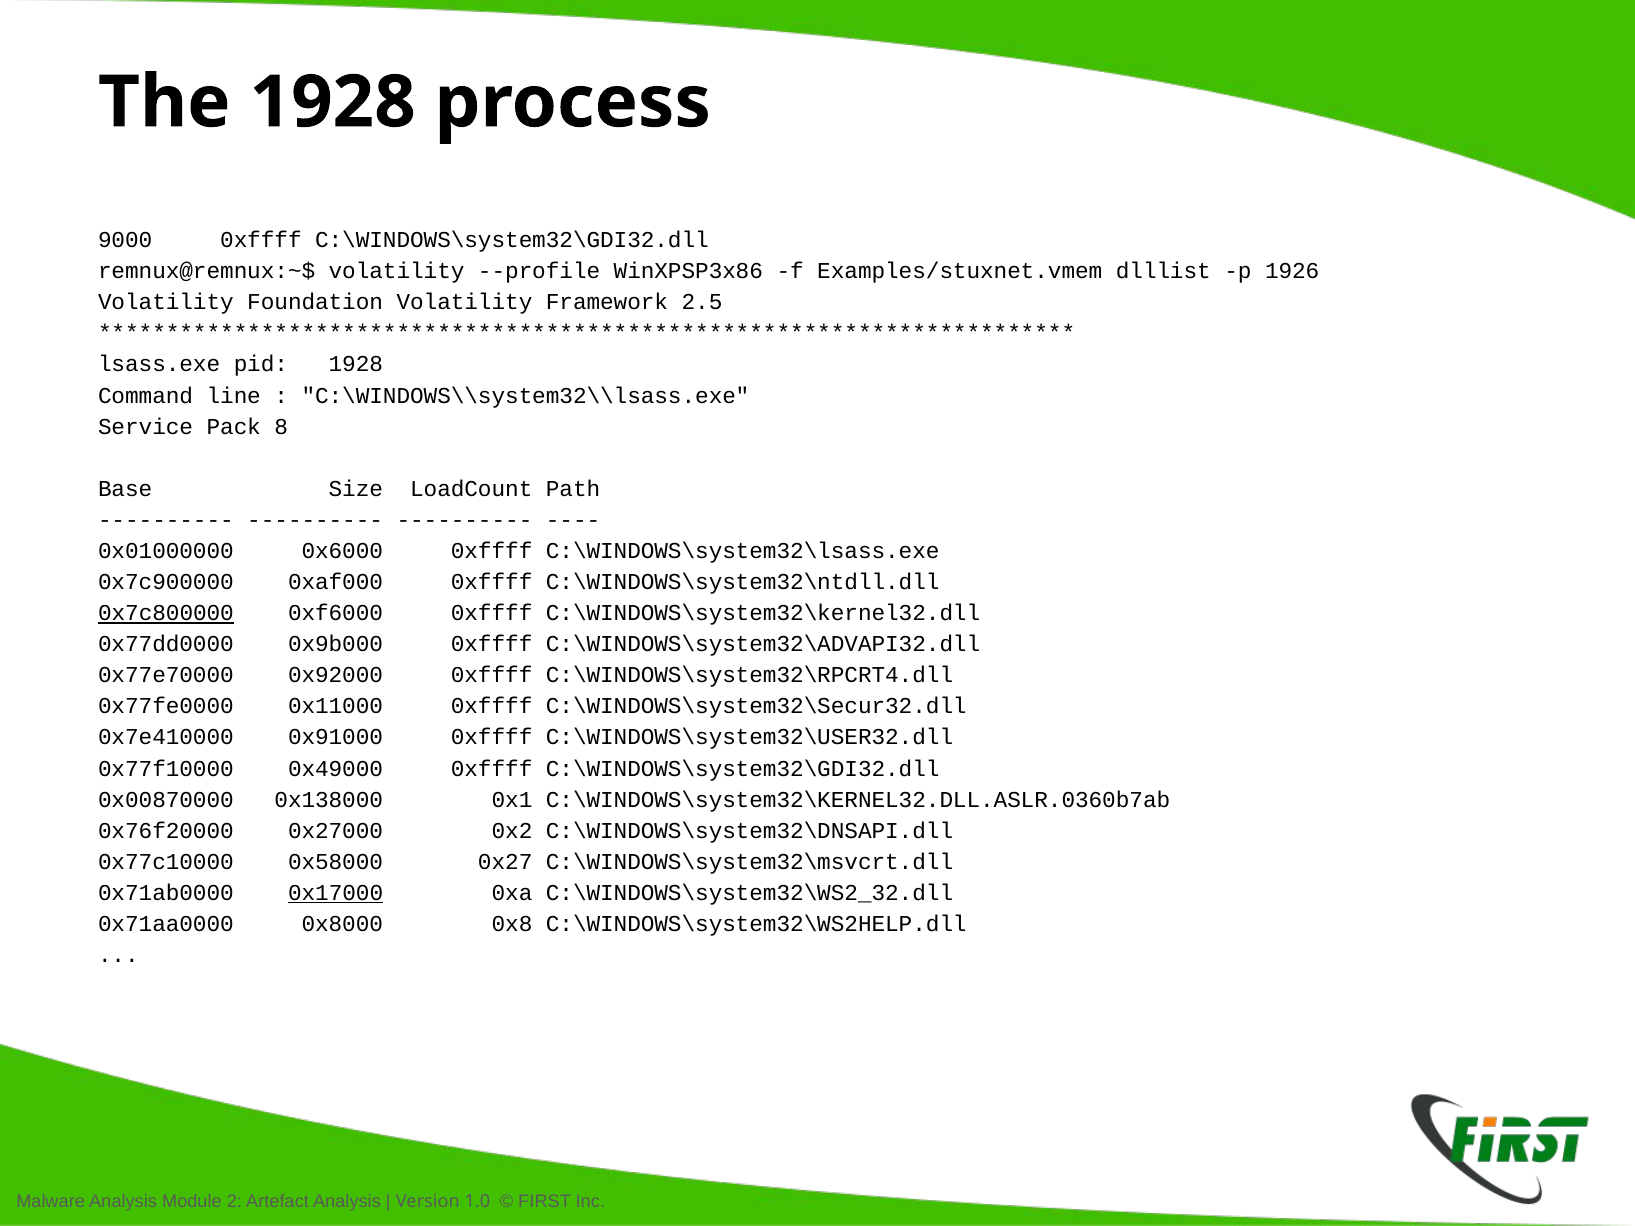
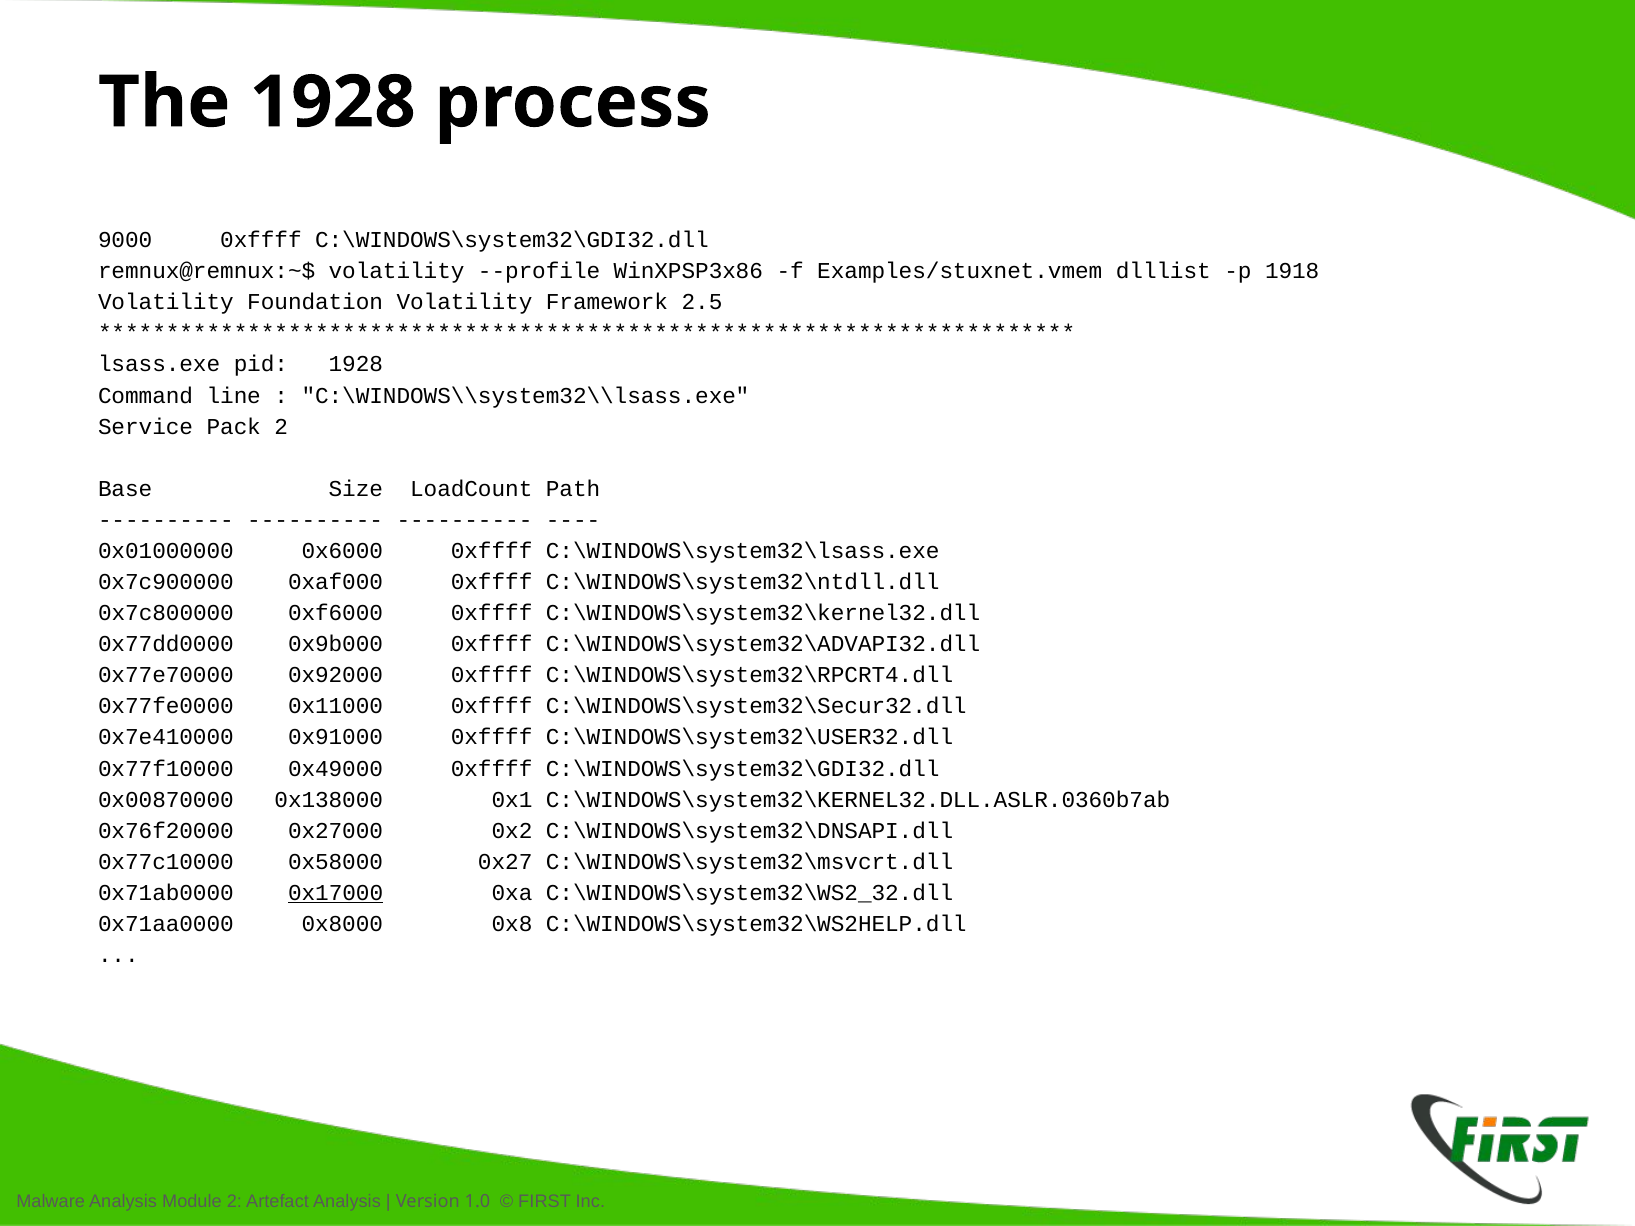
1926: 1926 -> 1918
Pack 8: 8 -> 2
0x7c800000 underline: present -> none
